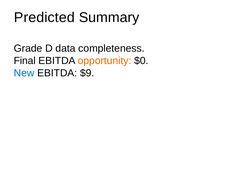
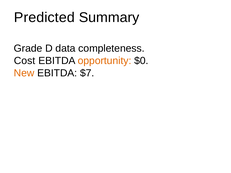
Final: Final -> Cost
New colour: blue -> orange
$9: $9 -> $7
